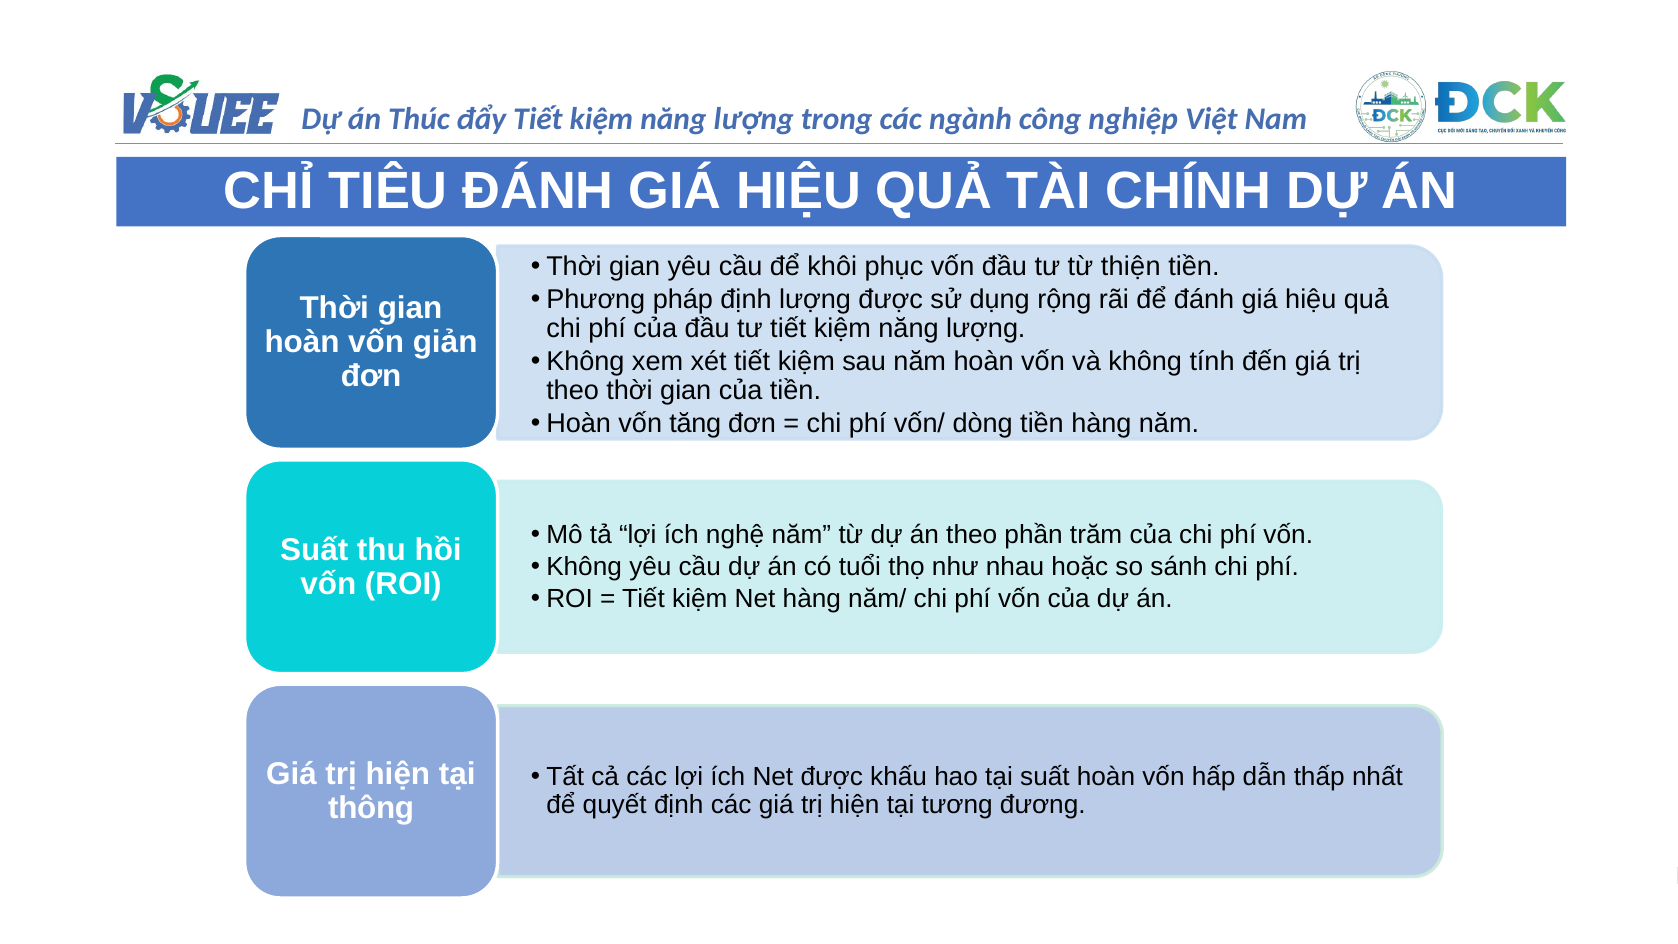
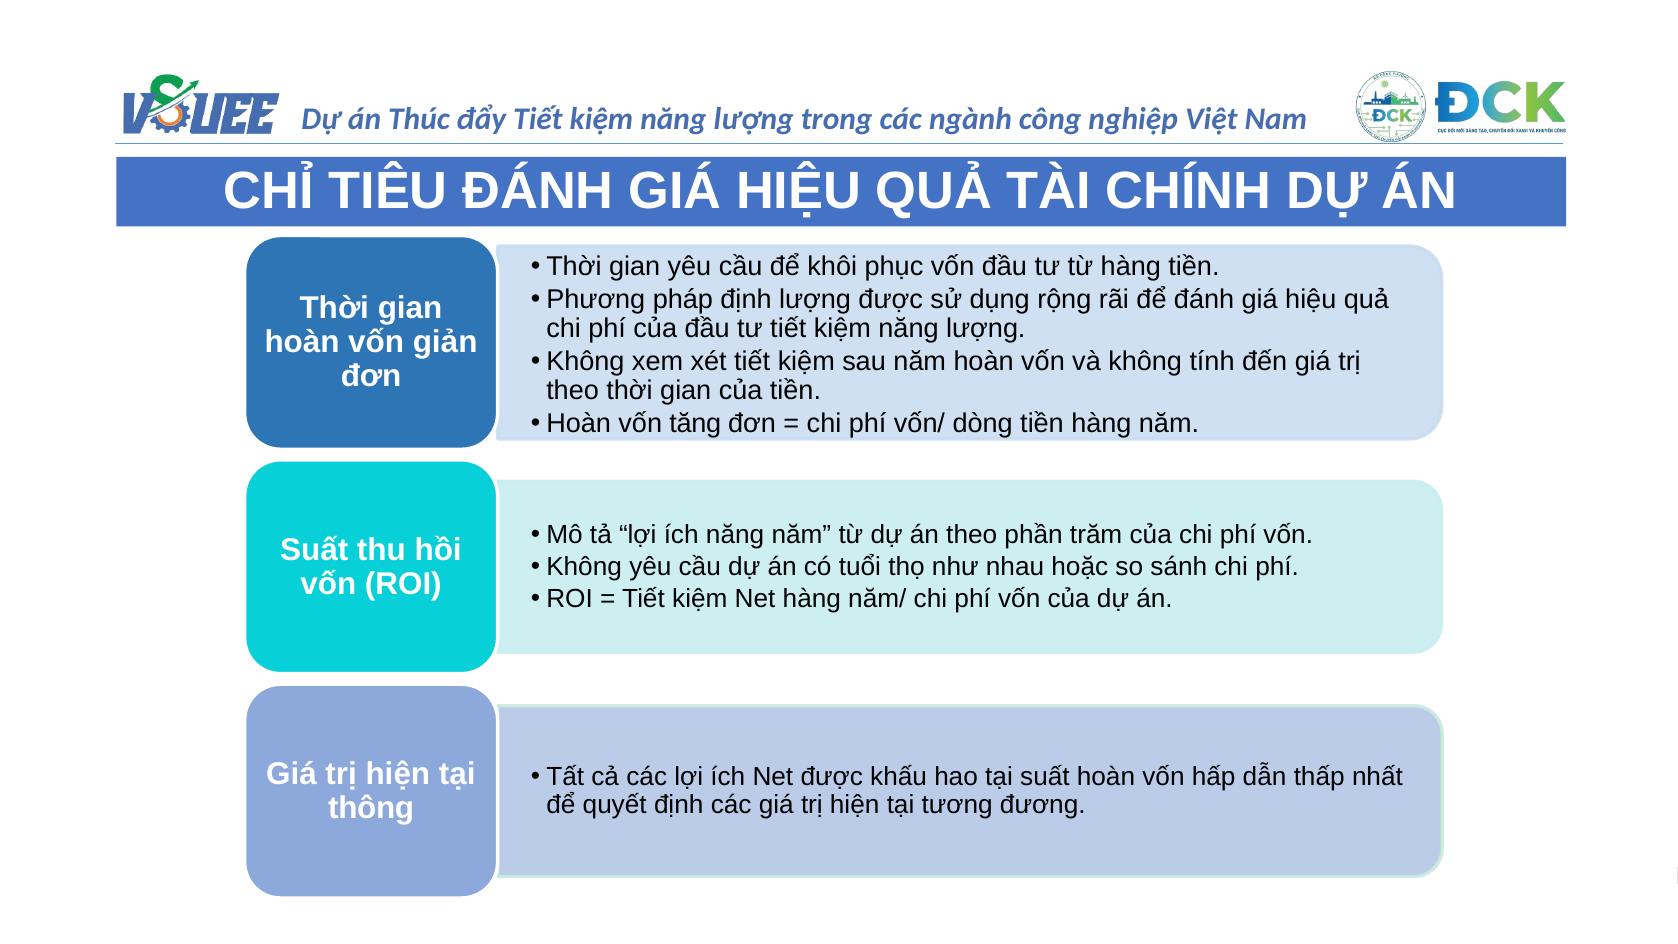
từ thiện: thiện -> hàng
ích nghệ: nghệ -> năng
